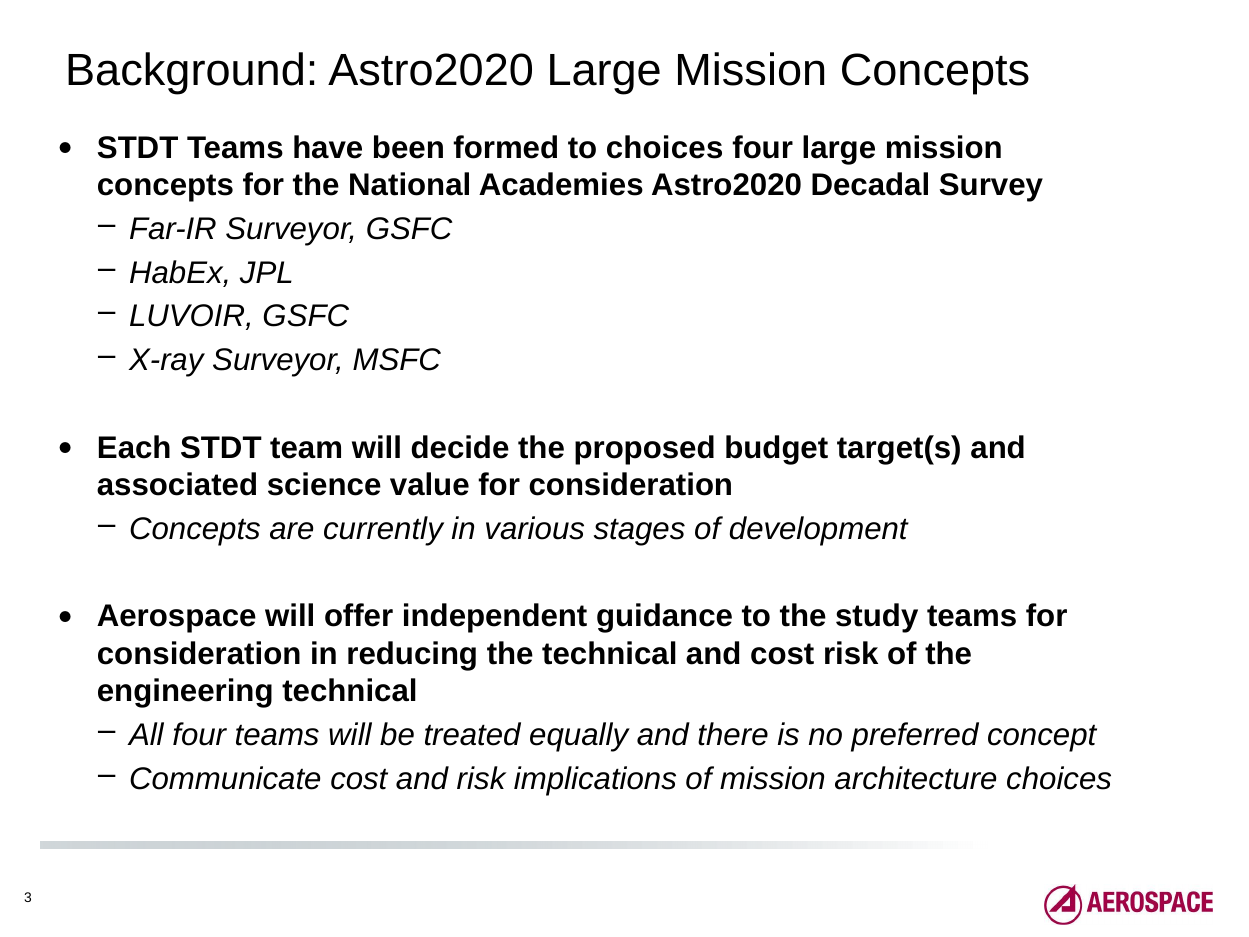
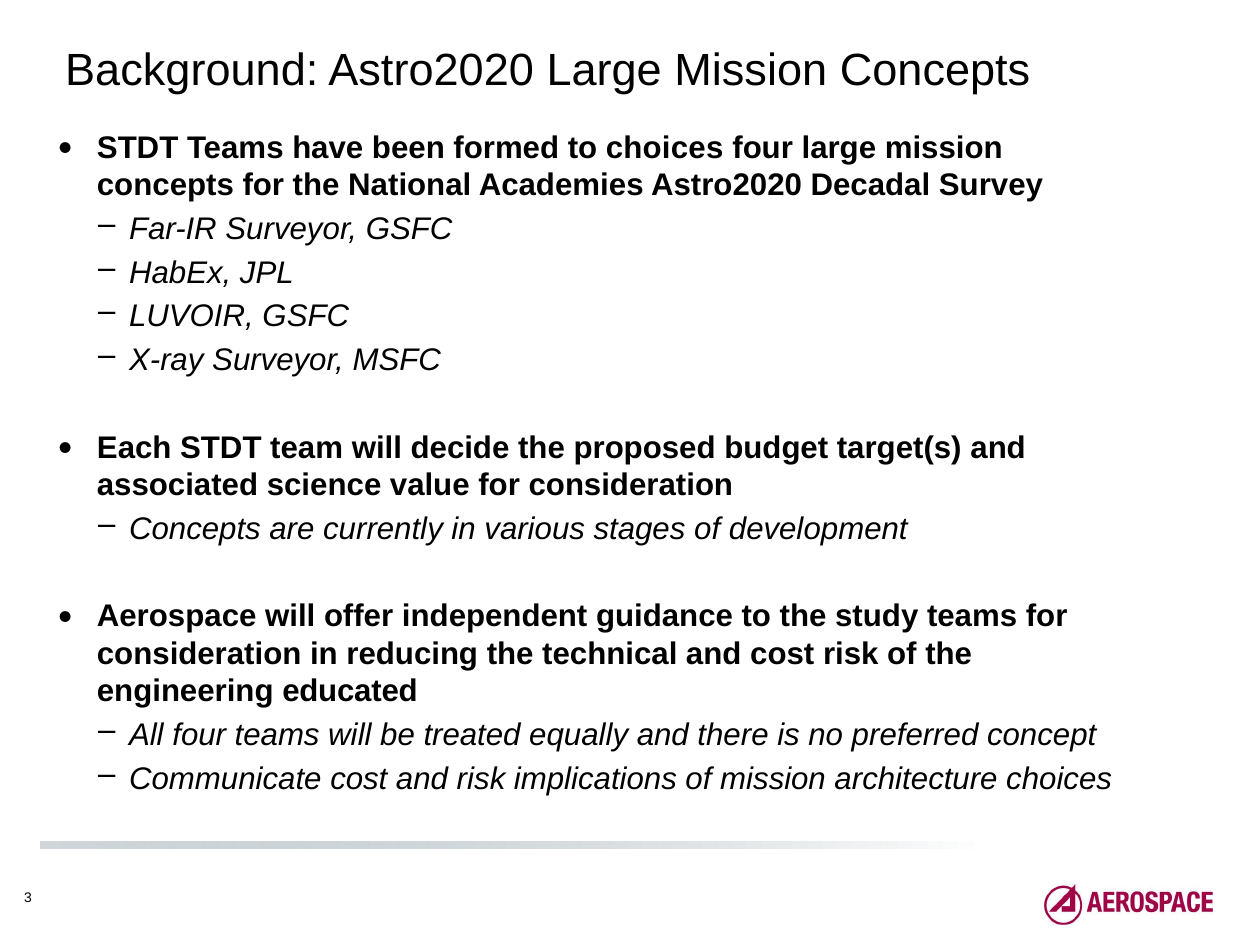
engineering technical: technical -> educated
